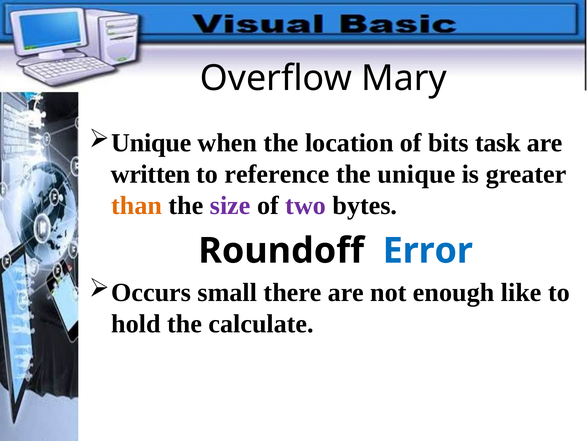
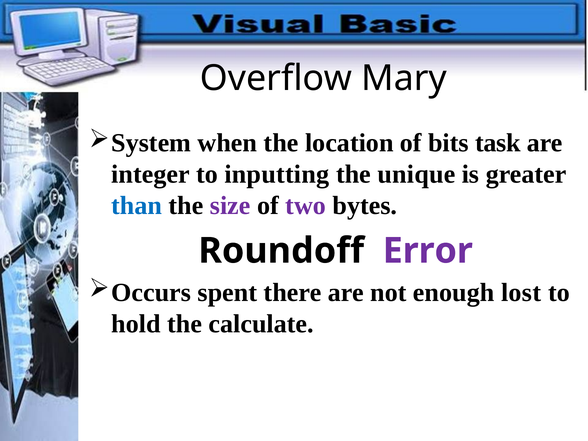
Unique at (151, 143): Unique -> System
written: written -> integer
reference: reference -> inputting
than colour: orange -> blue
Error colour: blue -> purple
small: small -> spent
like: like -> lost
